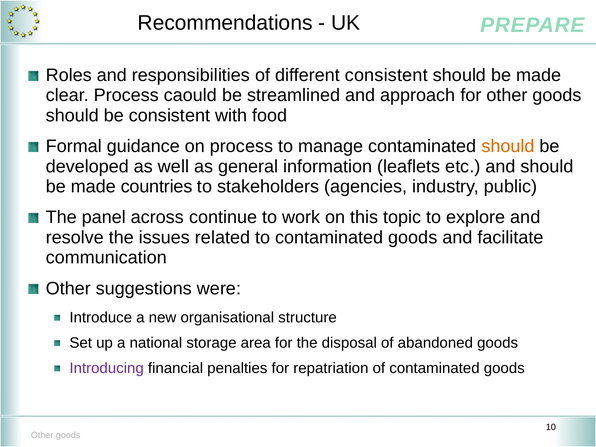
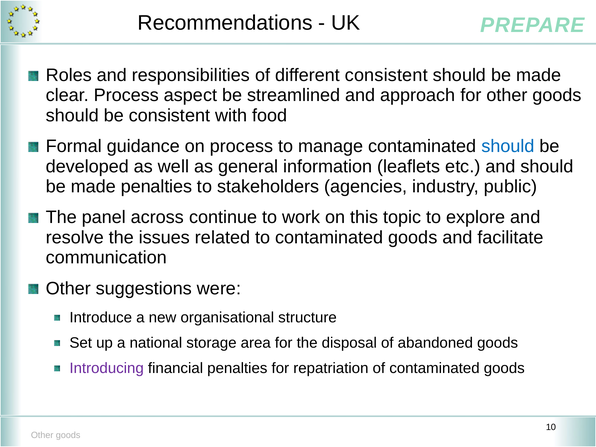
caould: caould -> aspect
should at (508, 146) colour: orange -> blue
made countries: countries -> penalties
